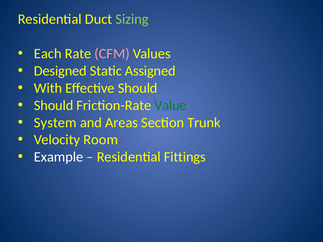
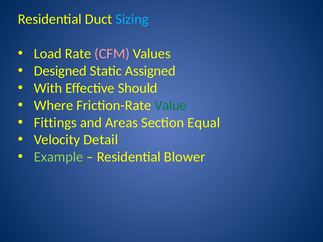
Sizing colour: light green -> light blue
Each: Each -> Load
Should at (54, 105): Should -> Where
System: System -> Fittings
Trunk: Trunk -> Equal
Room: Room -> Detail
Example colour: white -> light green
Fittings: Fittings -> Blower
